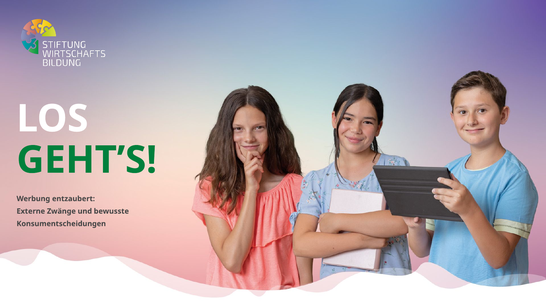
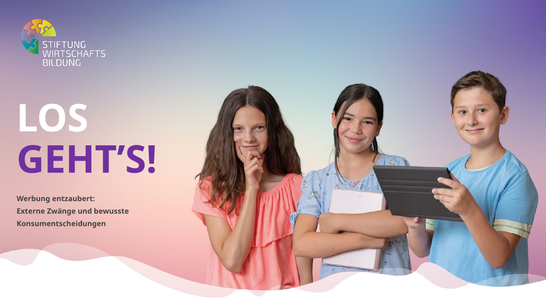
GEHT’S colour: green -> purple
